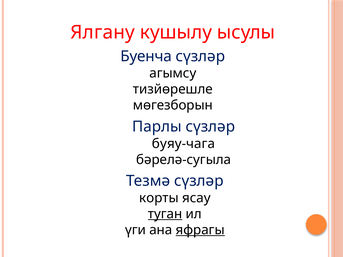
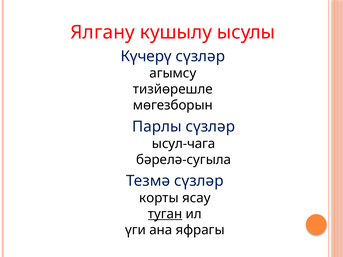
Буенча: Буенча -> Күчерү
буяу-чага: буяу-чага -> ысул-чага
яфрагы underline: present -> none
